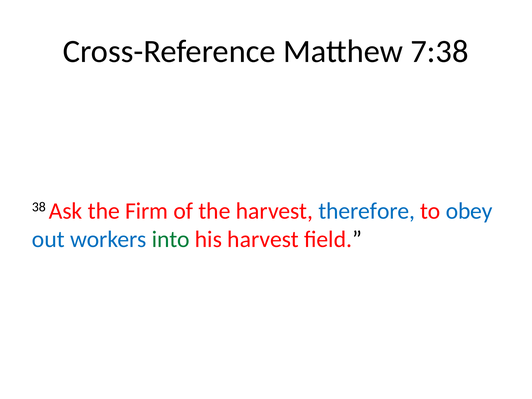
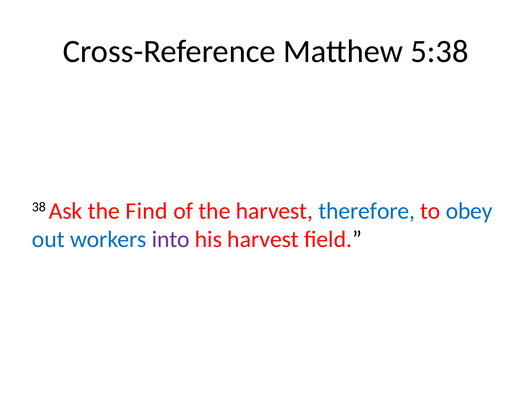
7:38: 7:38 -> 5:38
Firm: Firm -> Find
into colour: green -> purple
